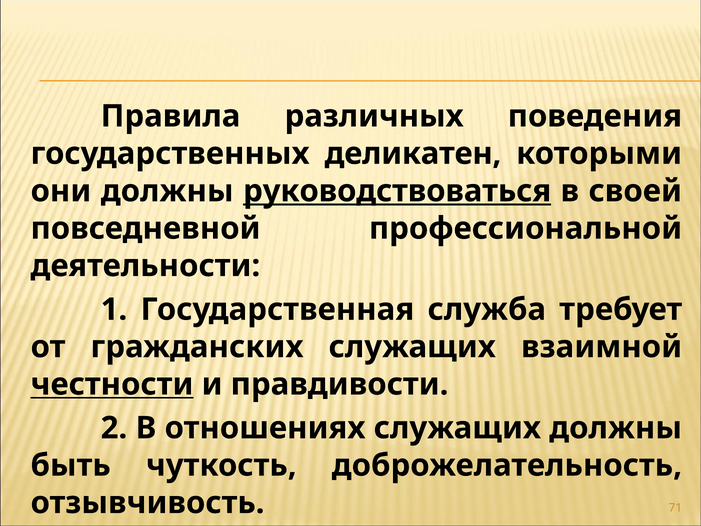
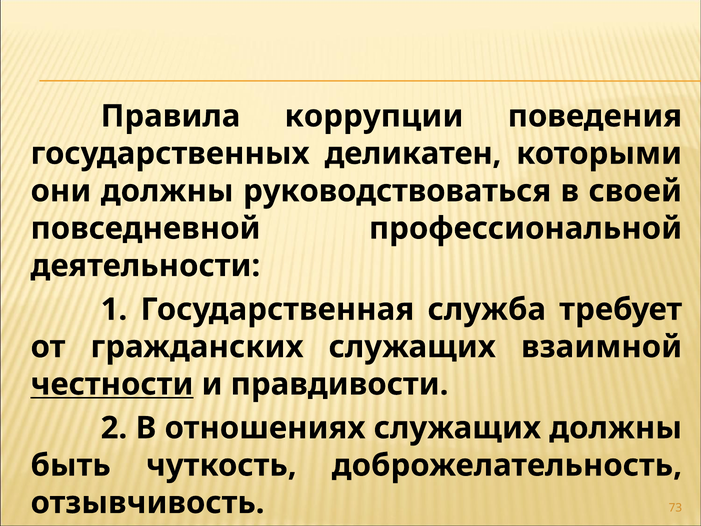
различных: различных -> коррупции
руководствоваться underline: present -> none
71: 71 -> 73
